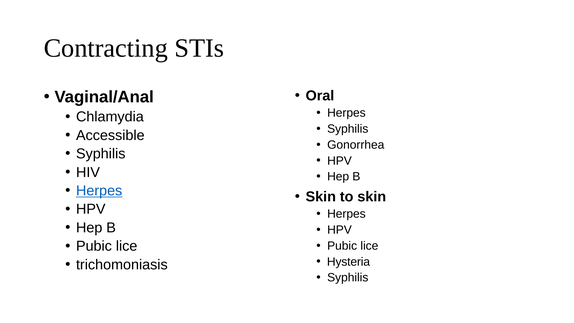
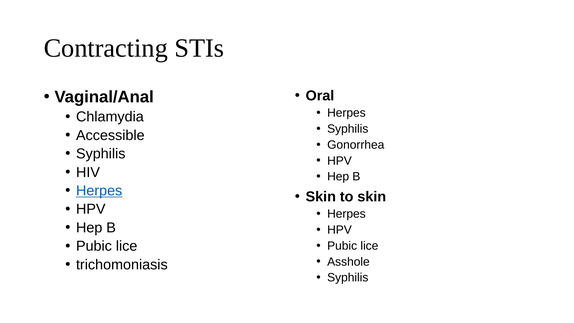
Hysteria: Hysteria -> Asshole
